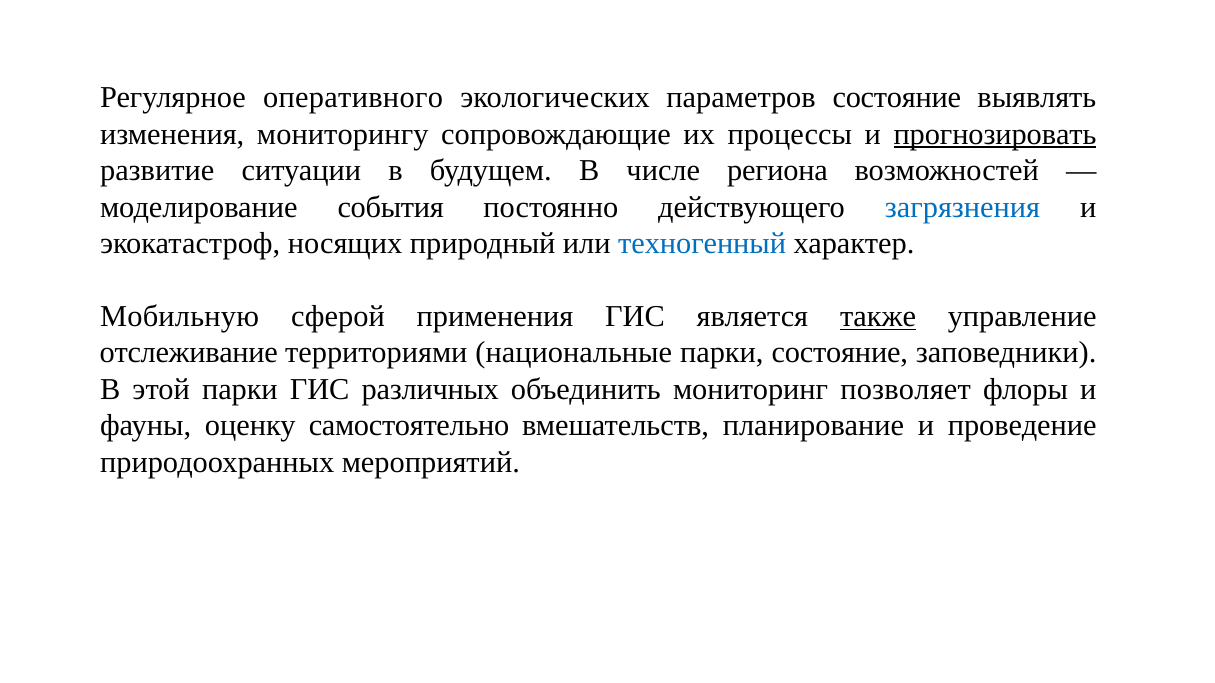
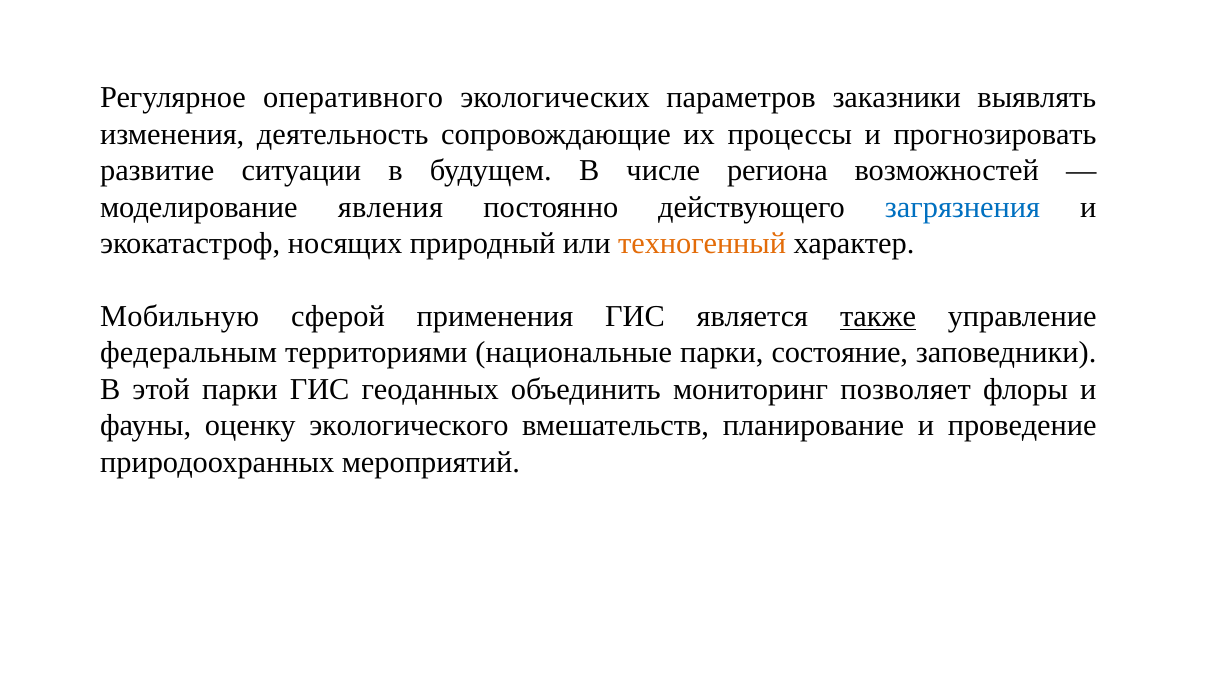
параметров состояние: состояние -> заказники
мониторингу: мониторингу -> деятельность
прогнозировать underline: present -> none
события: события -> явления
техногенный colour: blue -> orange
отслеживание: отслеживание -> федеральным
различных: различных -> геоданных
самостоятельно: самостоятельно -> экологического
